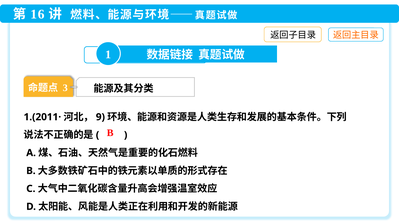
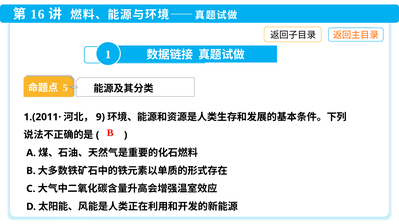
3: 3 -> 5
